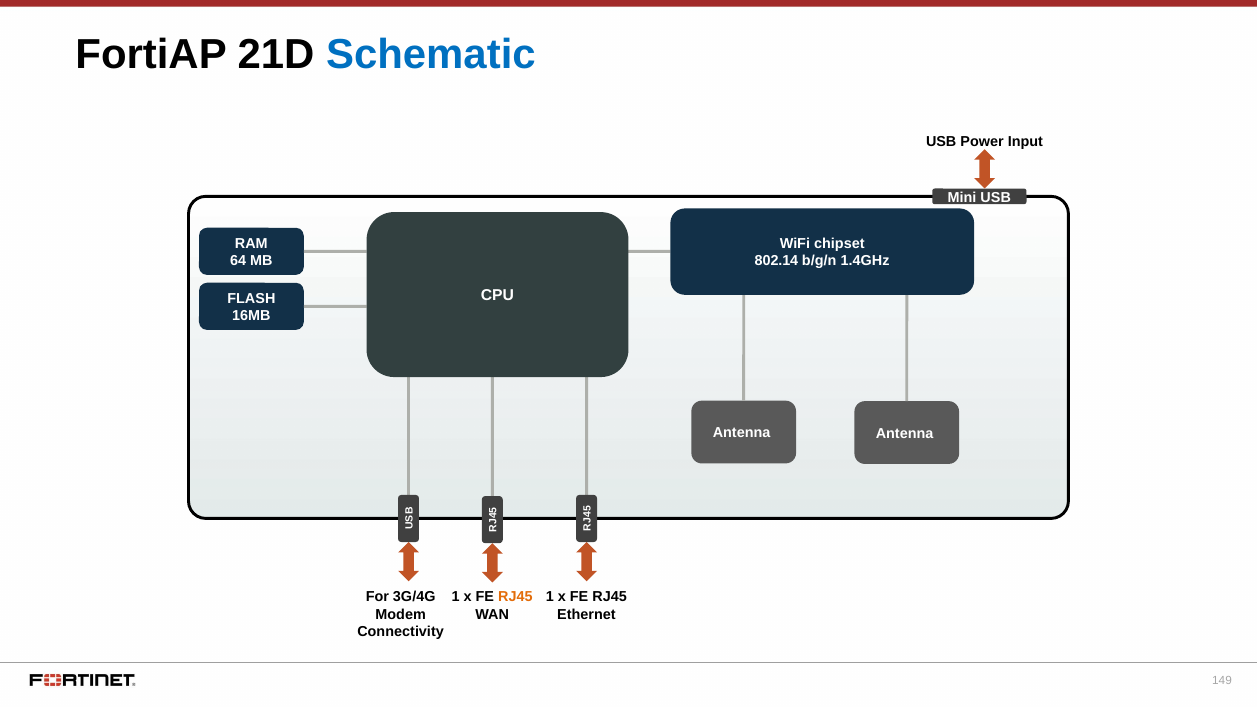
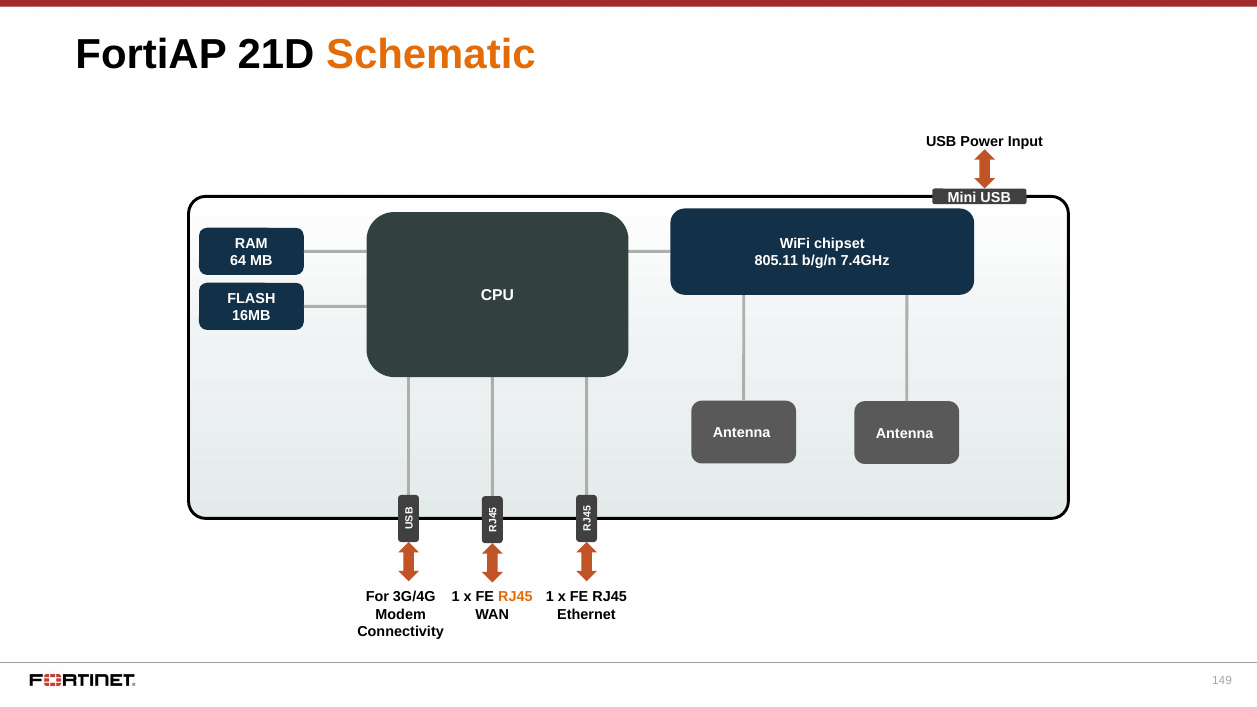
Schematic colour: blue -> orange
802.14: 802.14 -> 805.11
1.4GHz: 1.4GHz -> 7.4GHz
